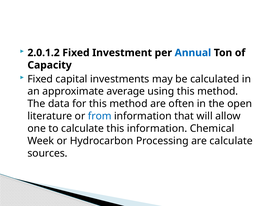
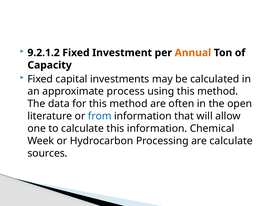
2.0.1.2: 2.0.1.2 -> 9.2.1.2
Annual colour: blue -> orange
average: average -> process
